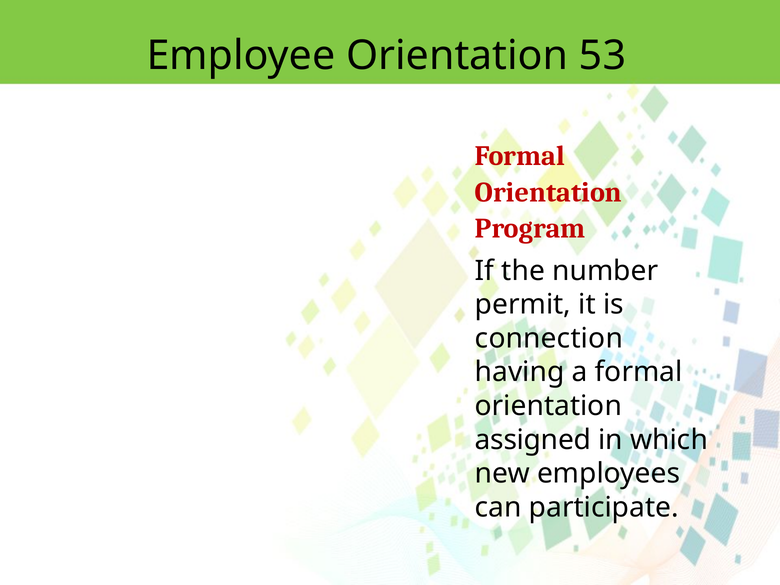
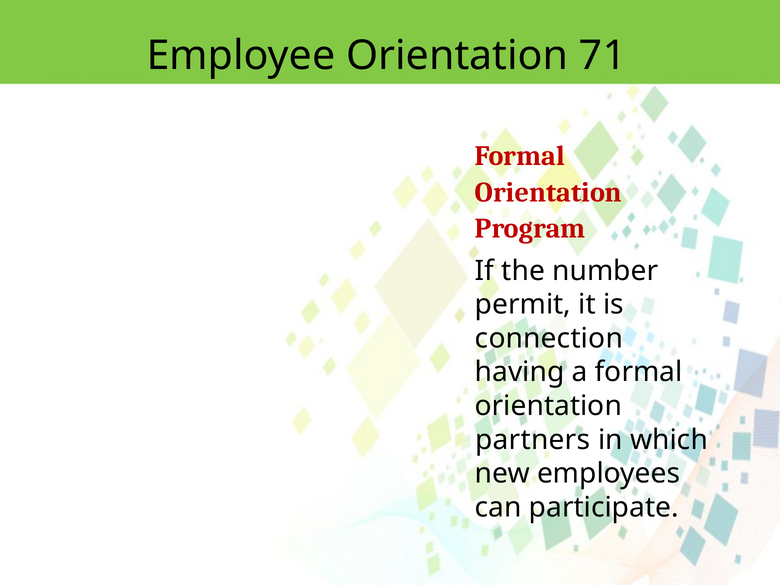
53: 53 -> 71
assigned: assigned -> partners
